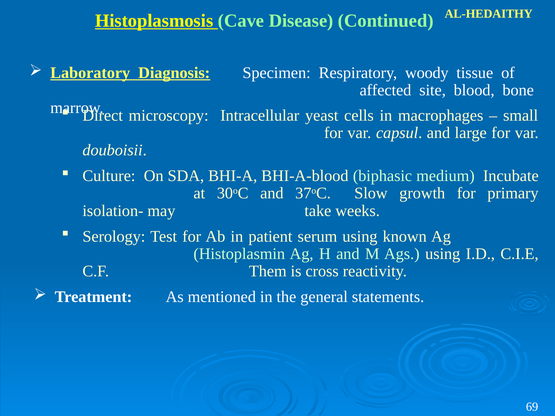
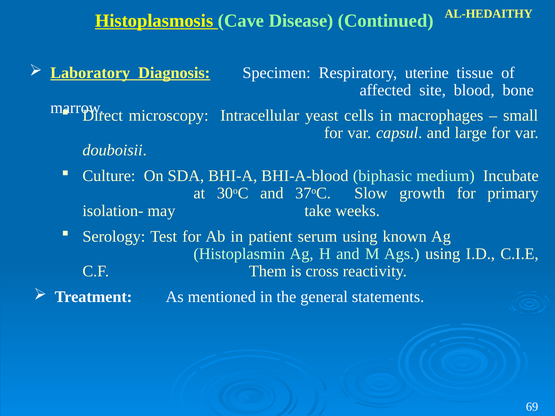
woody: woody -> uterine
